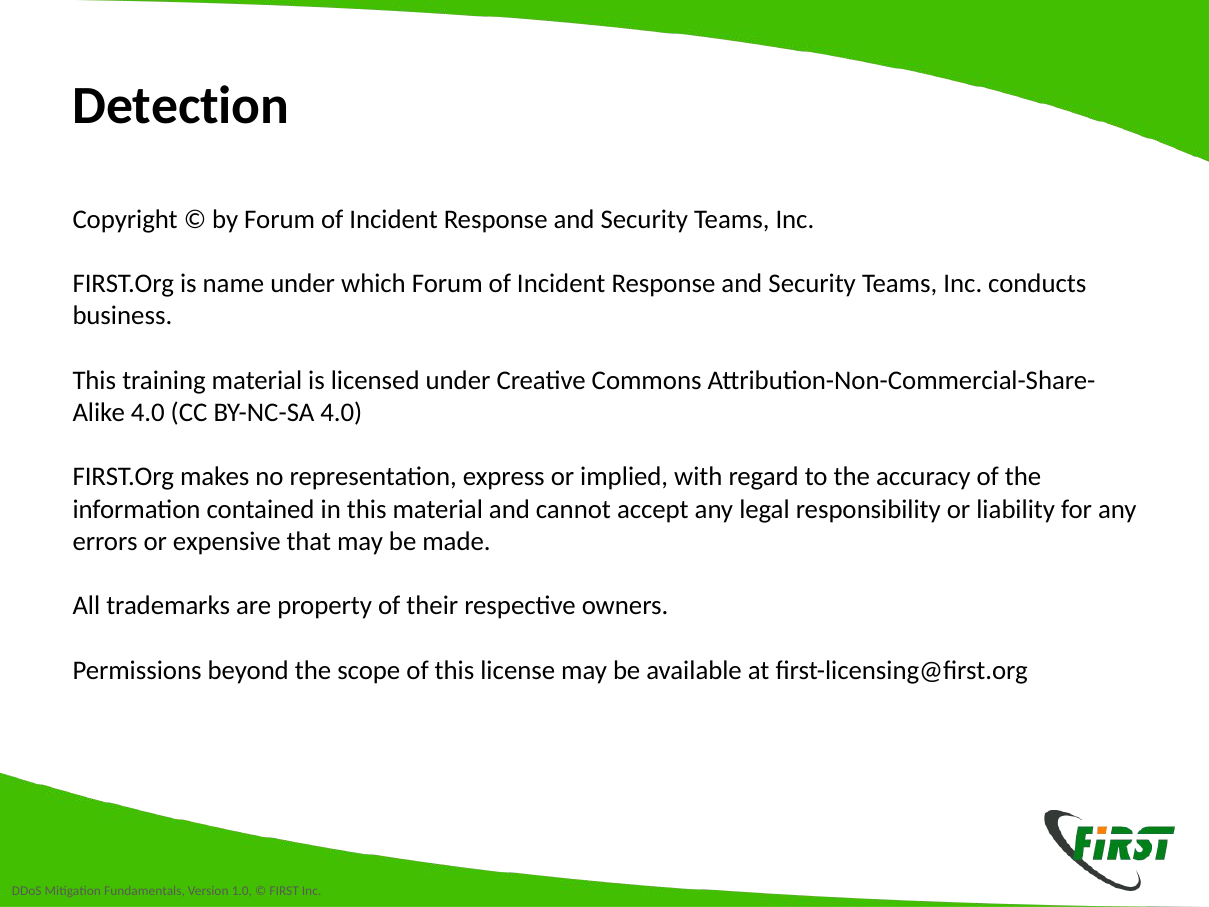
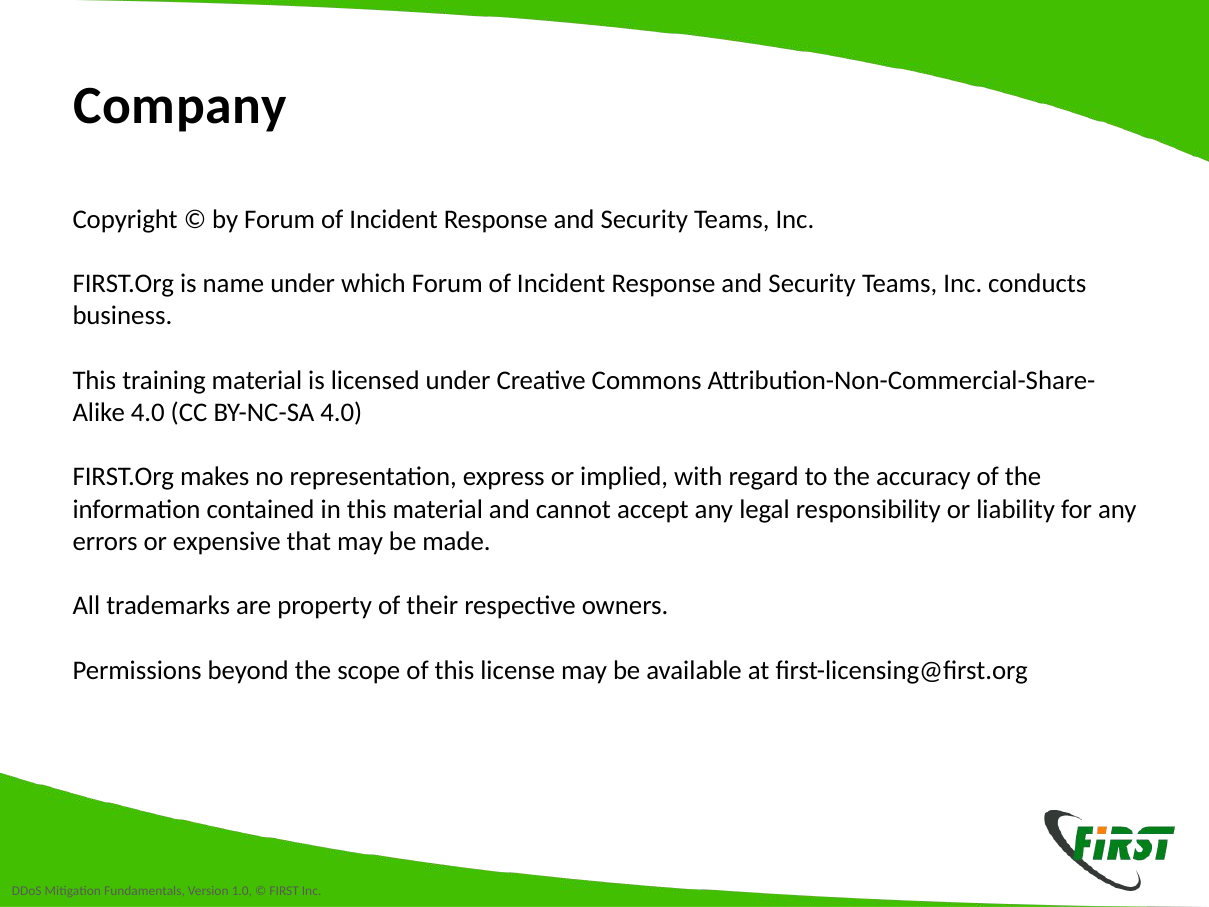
Detection: Detection -> Company
